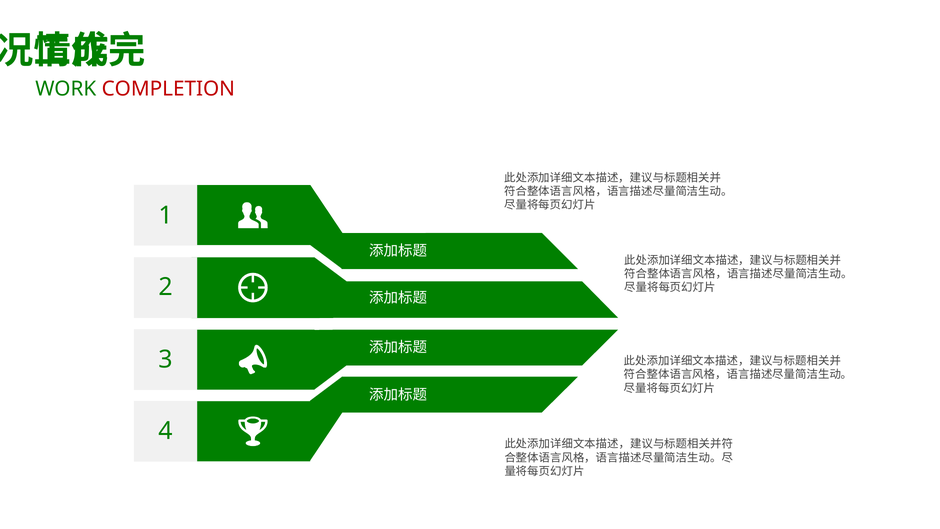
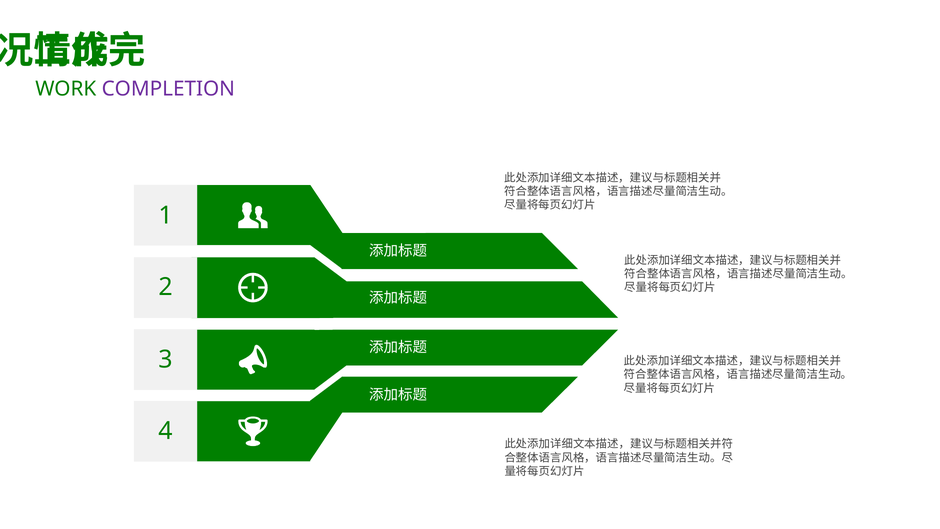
COMPLETION colour: red -> purple
